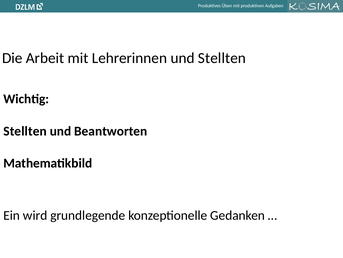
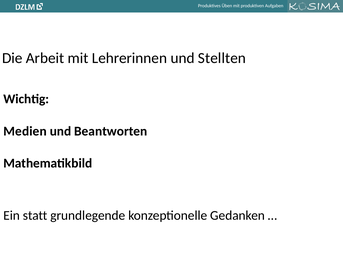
Stellten at (25, 131): Stellten -> Medien
wird: wird -> statt
